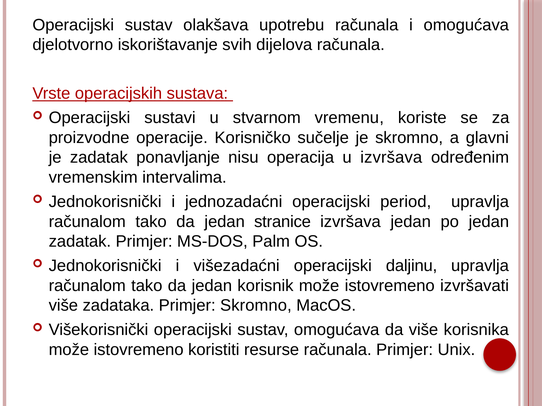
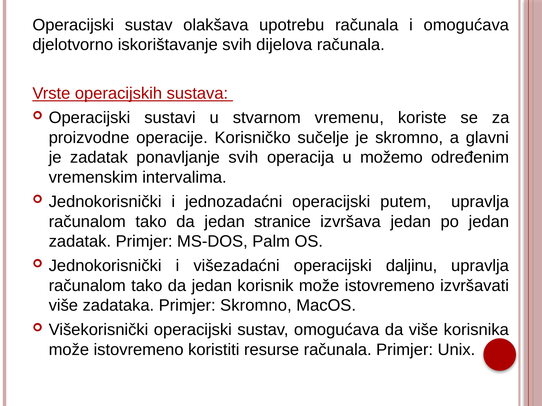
ponavljanje nisu: nisu -> svih
u izvršava: izvršava -> možemo
period: period -> putem
